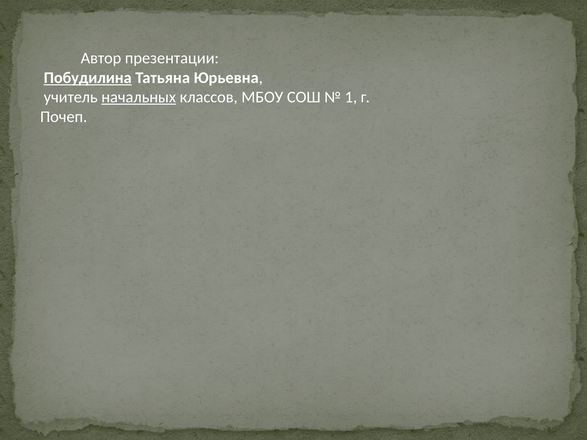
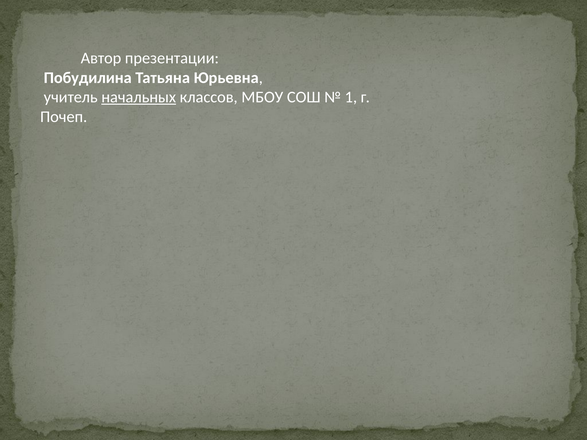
Побудилина underline: present -> none
